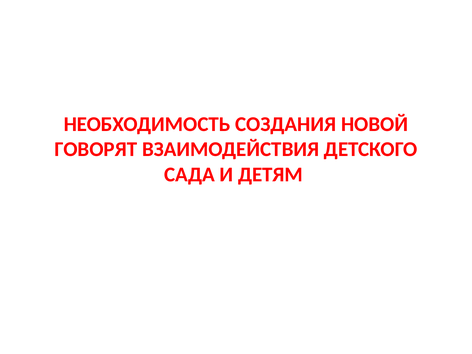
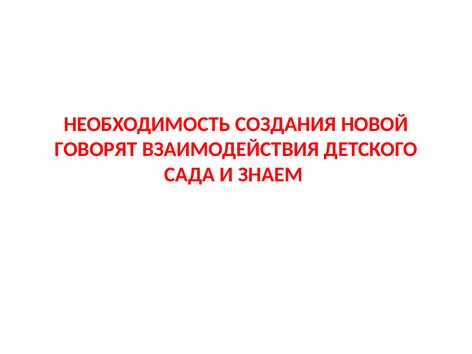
ДЕТЯМ: ДЕТЯМ -> ЗНАЕМ
